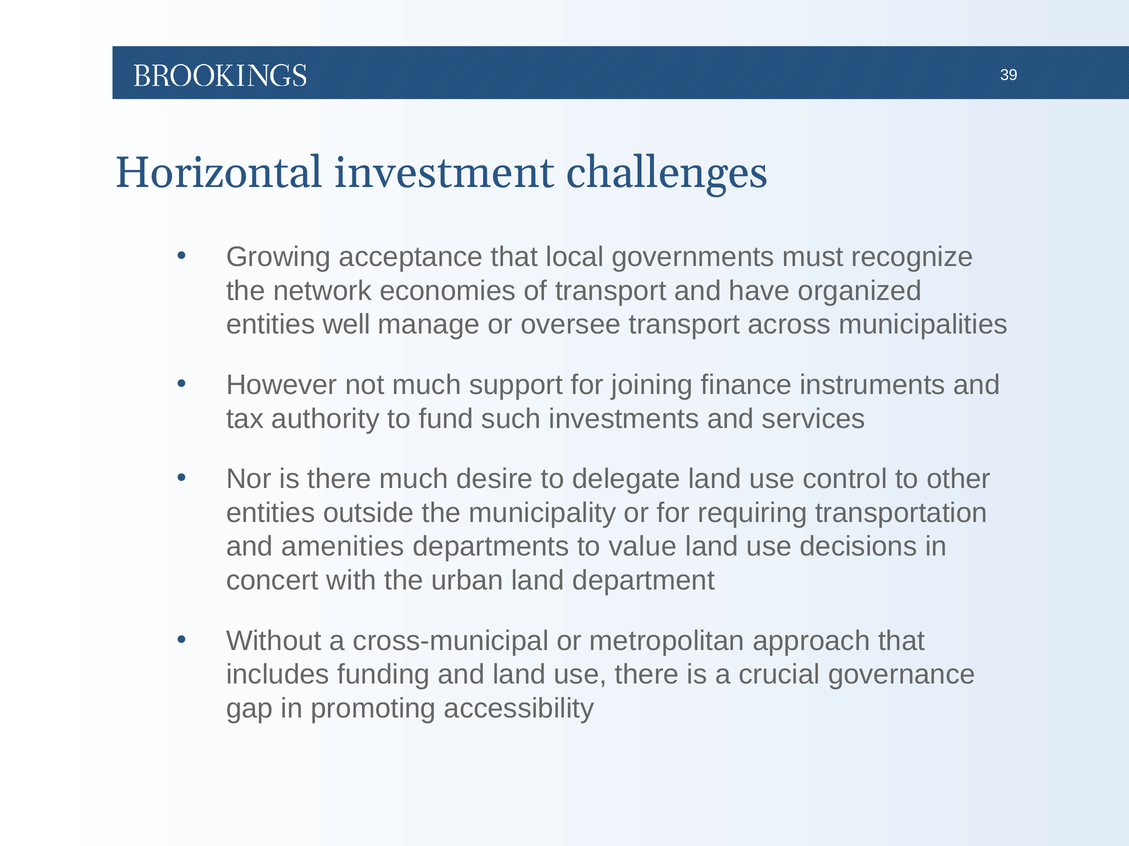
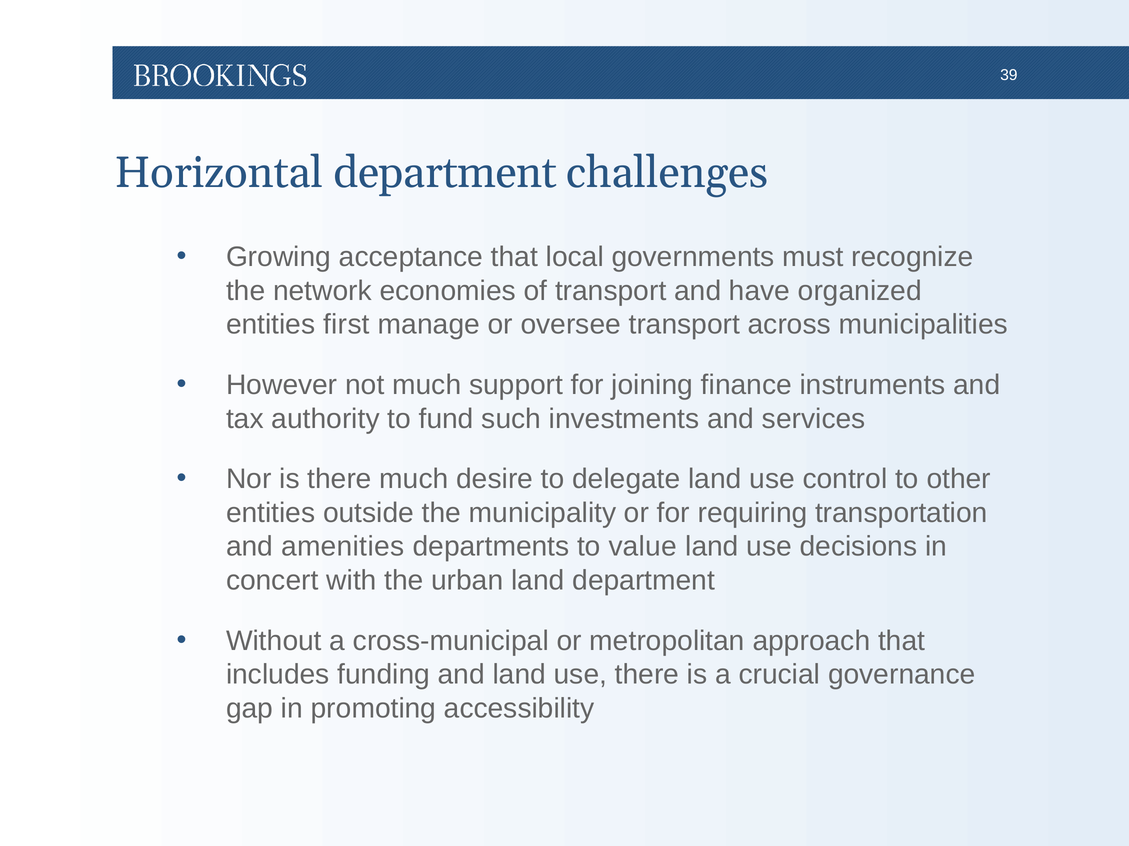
Horizontal investment: investment -> department
well: well -> first
